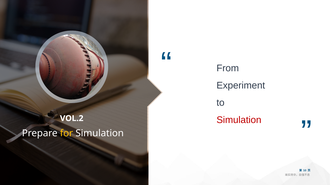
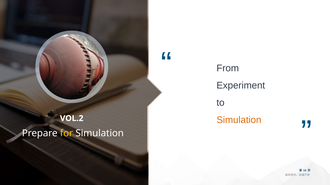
Simulation at (239, 120) colour: red -> orange
